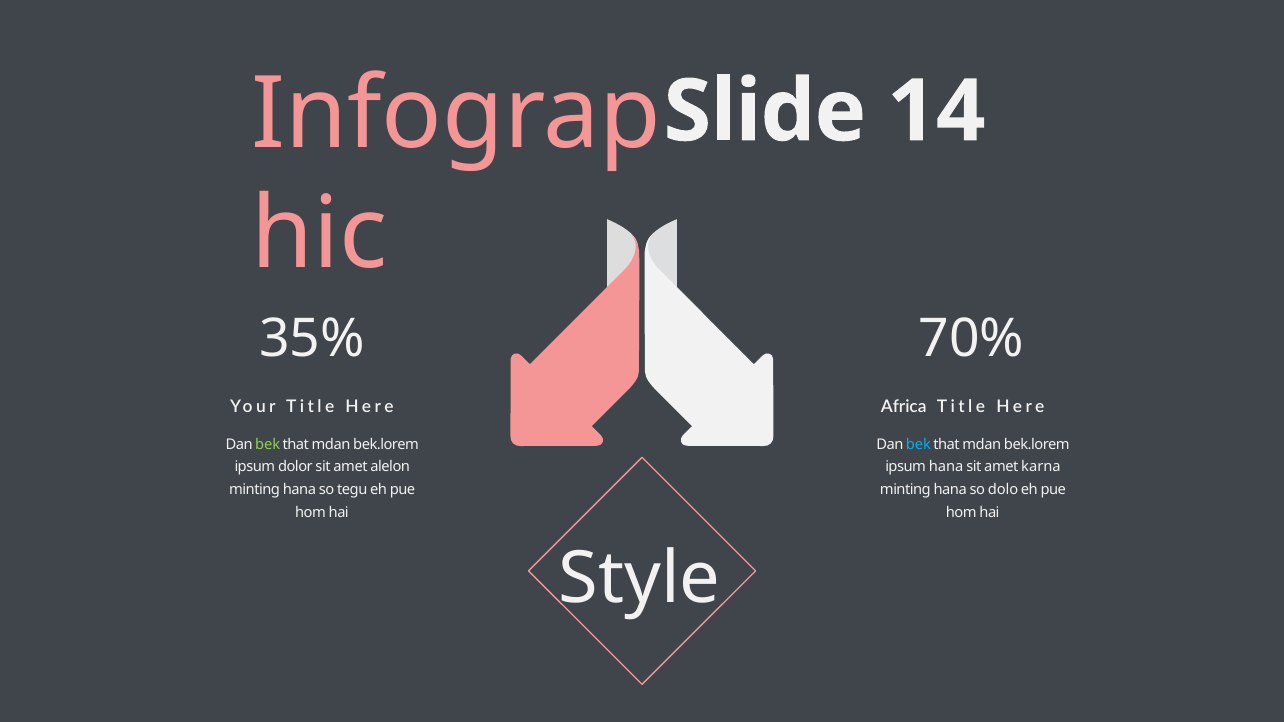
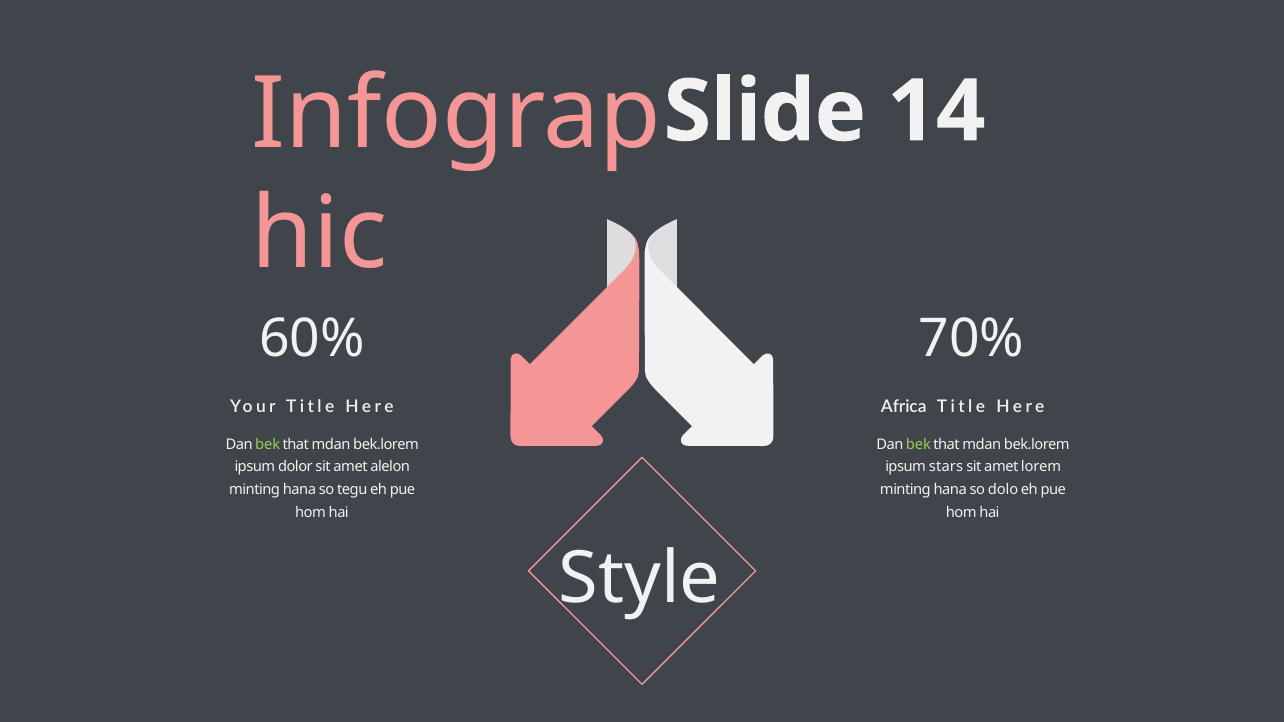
35%: 35% -> 60%
bek at (918, 444) colour: light blue -> light green
ipsum hana: hana -> stars
karna: karna -> lorem
